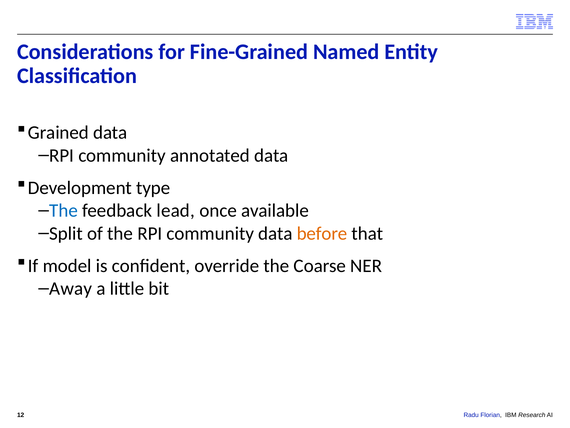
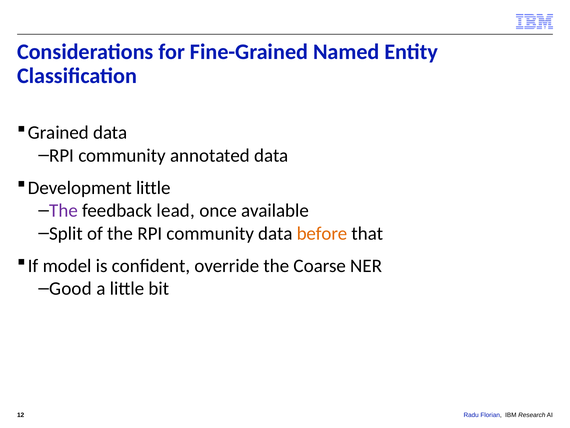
Development type: type -> little
The at (64, 210) colour: blue -> purple
Away: Away -> Good
